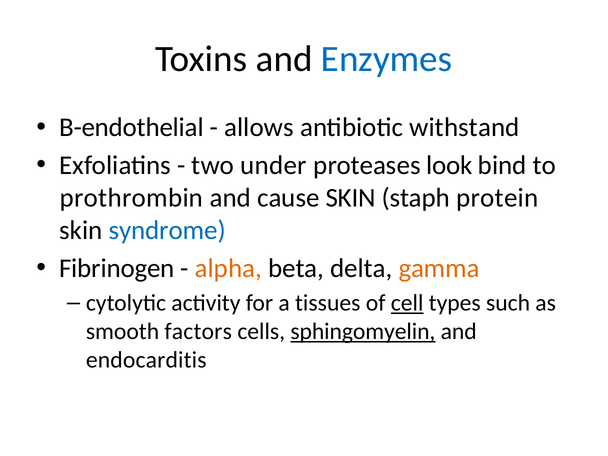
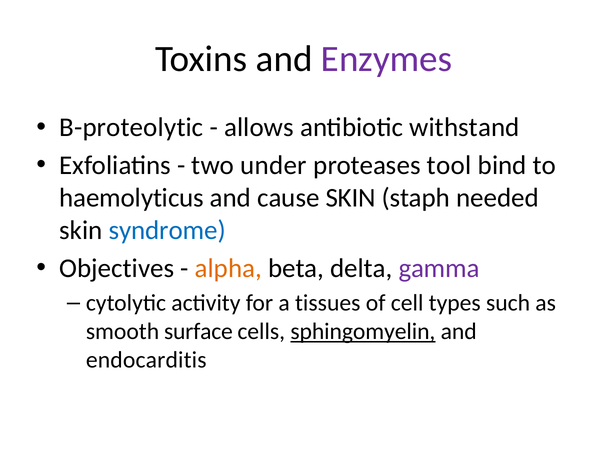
Enzymes colour: blue -> purple
B-endothelial: B-endothelial -> B-proteolytic
look: look -> tool
prothrombin: prothrombin -> haemolyticus
protein: protein -> needed
Fibrinogen: Fibrinogen -> Objectives
gamma colour: orange -> purple
cell underline: present -> none
factors: factors -> surface
